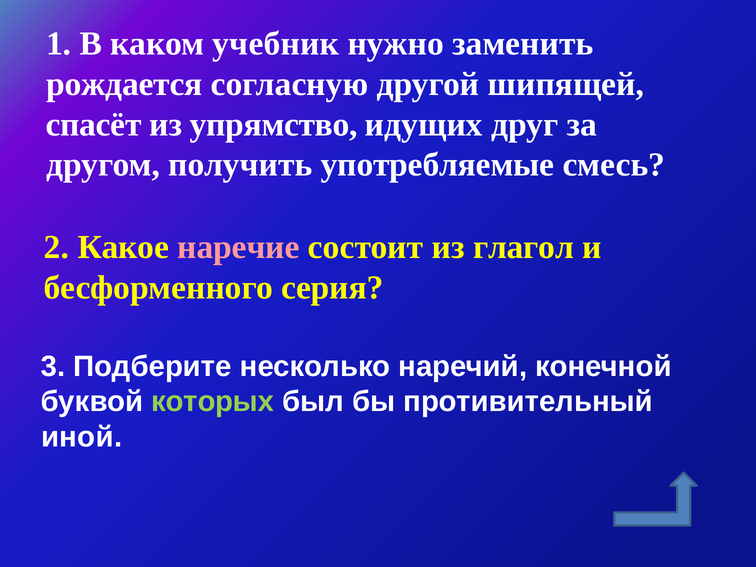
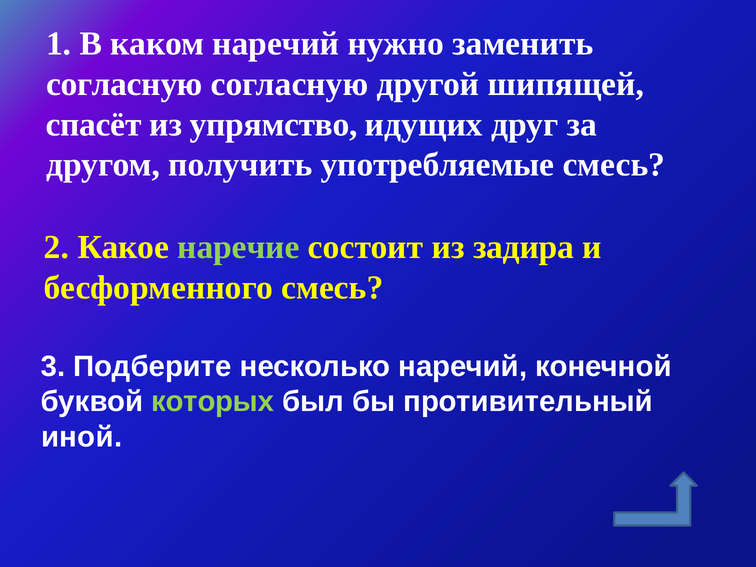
каком учебник: учебник -> наречий
рождается at (124, 84): рождается -> согласную
наречие colour: pink -> light green
глагол: глагол -> задира
бесформенного серия: серия -> смесь
